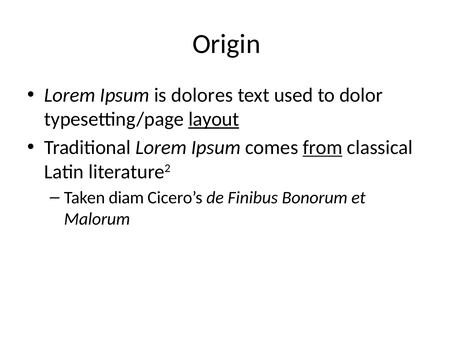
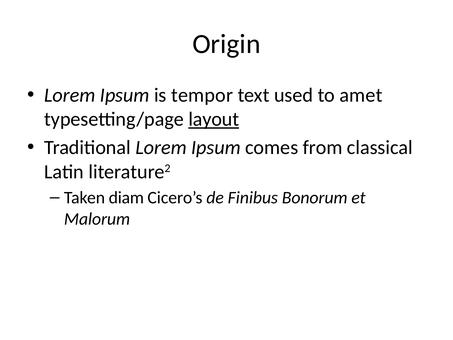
dolores: dolores -> tempor
dolor: dolor -> amet
from underline: present -> none
